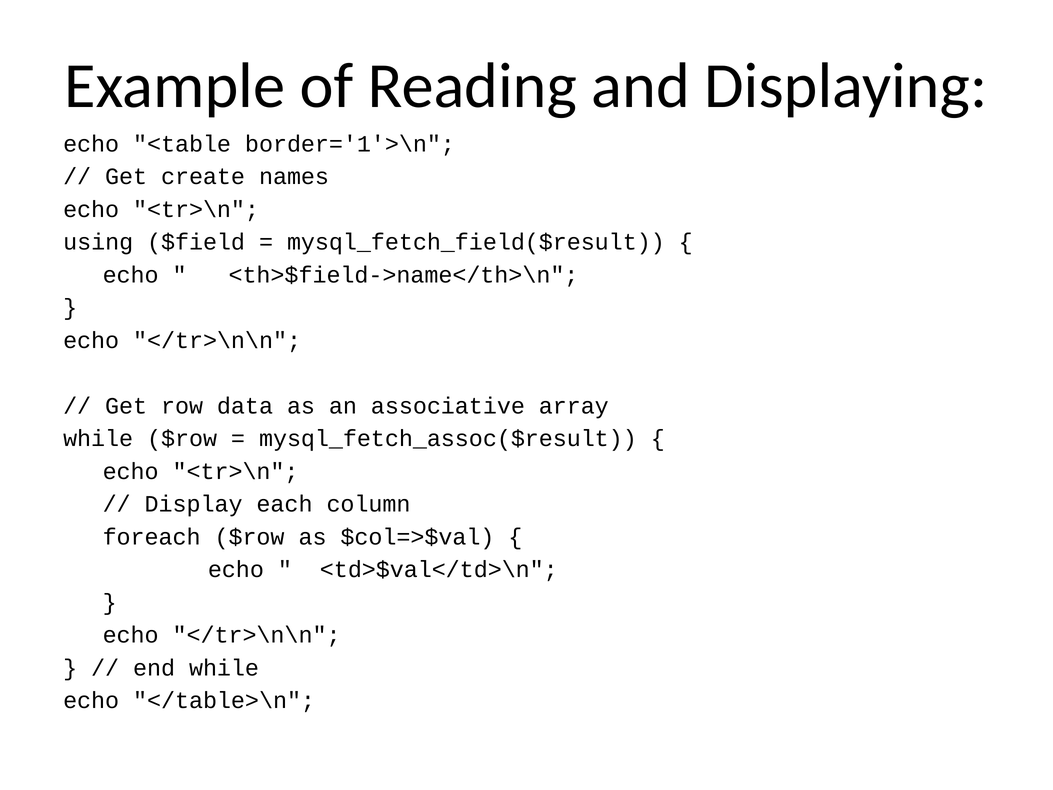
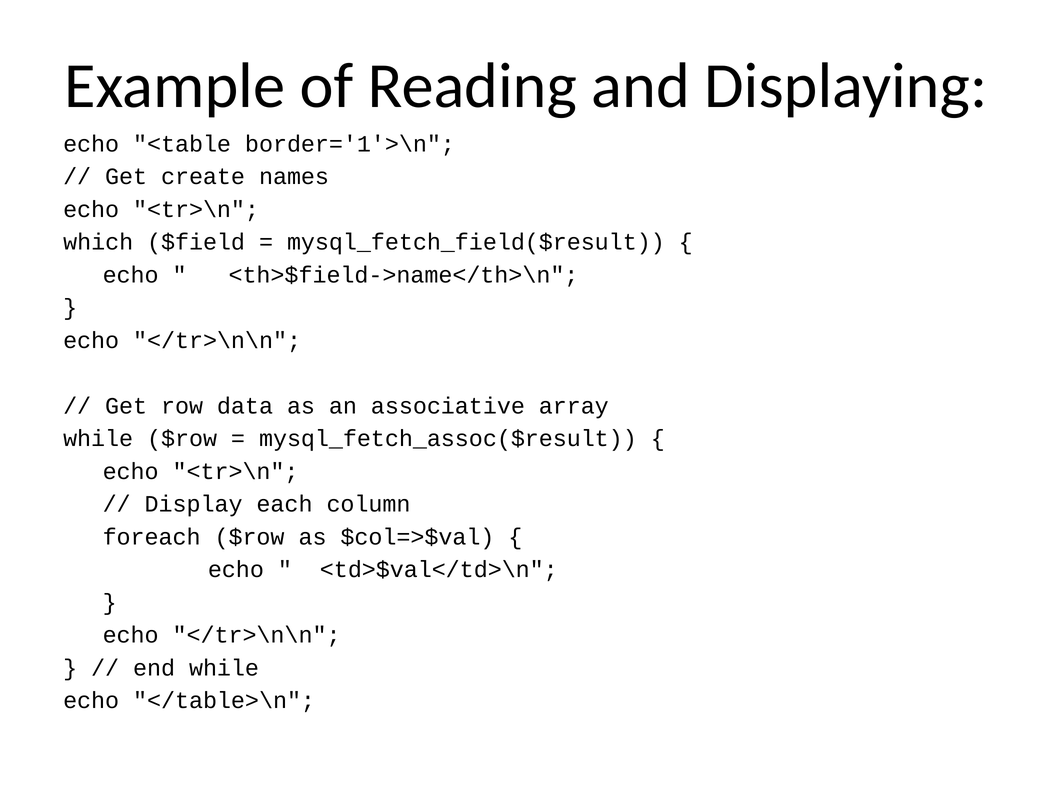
using: using -> which
